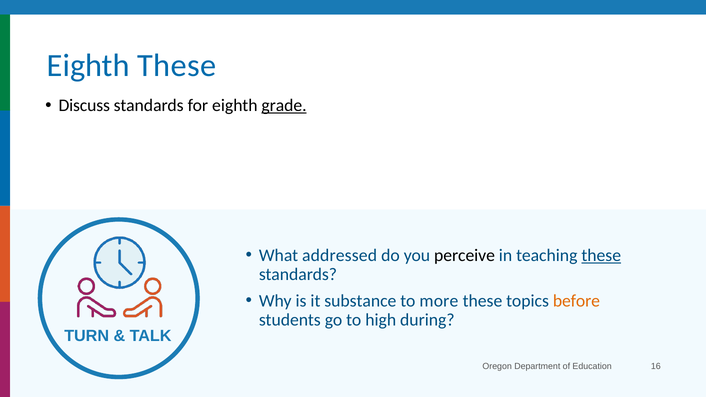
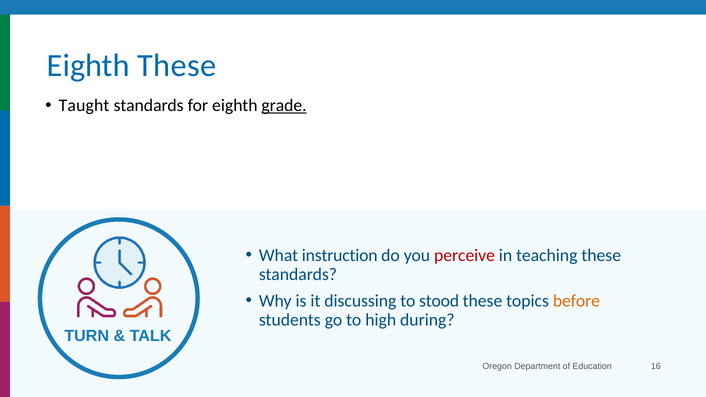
Discuss: Discuss -> Taught
addressed: addressed -> instruction
perceive colour: black -> red
these at (601, 255) underline: present -> none
substance: substance -> discussing
more: more -> stood
